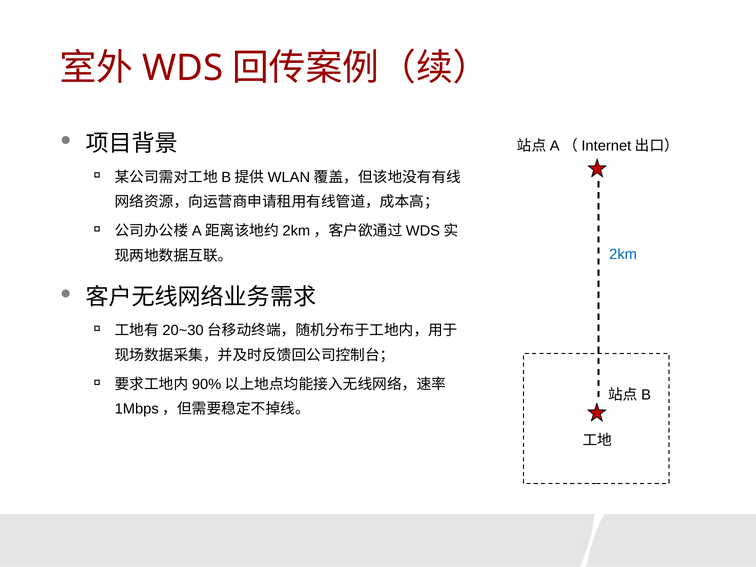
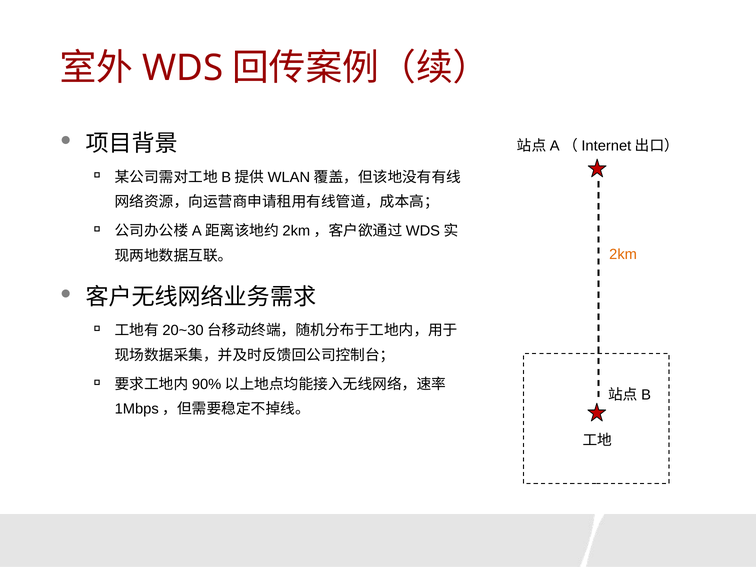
2km colour: blue -> orange
